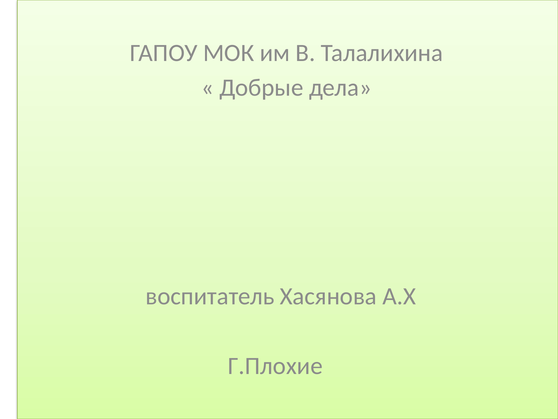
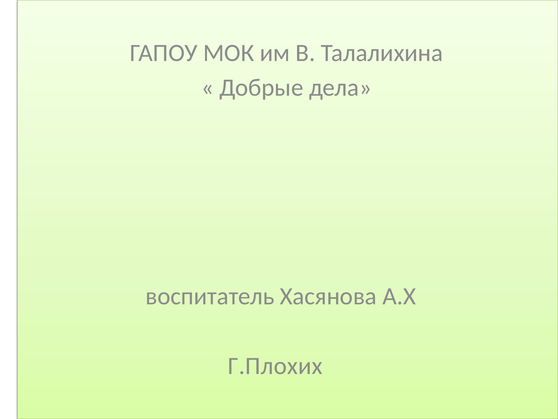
Г.Плохие: Г.Плохие -> Г.Плохих
